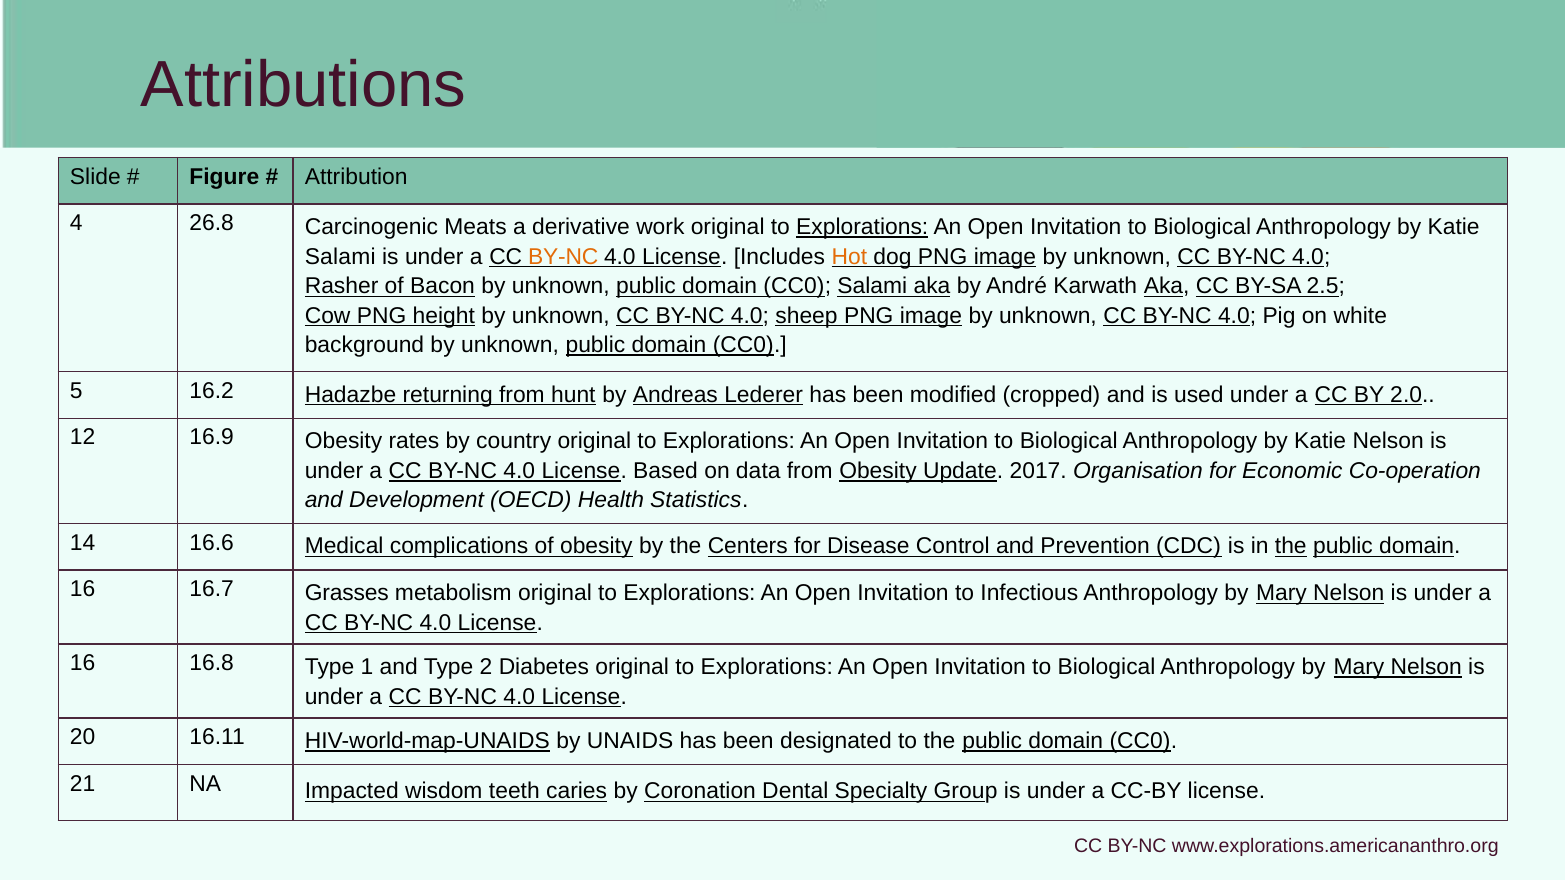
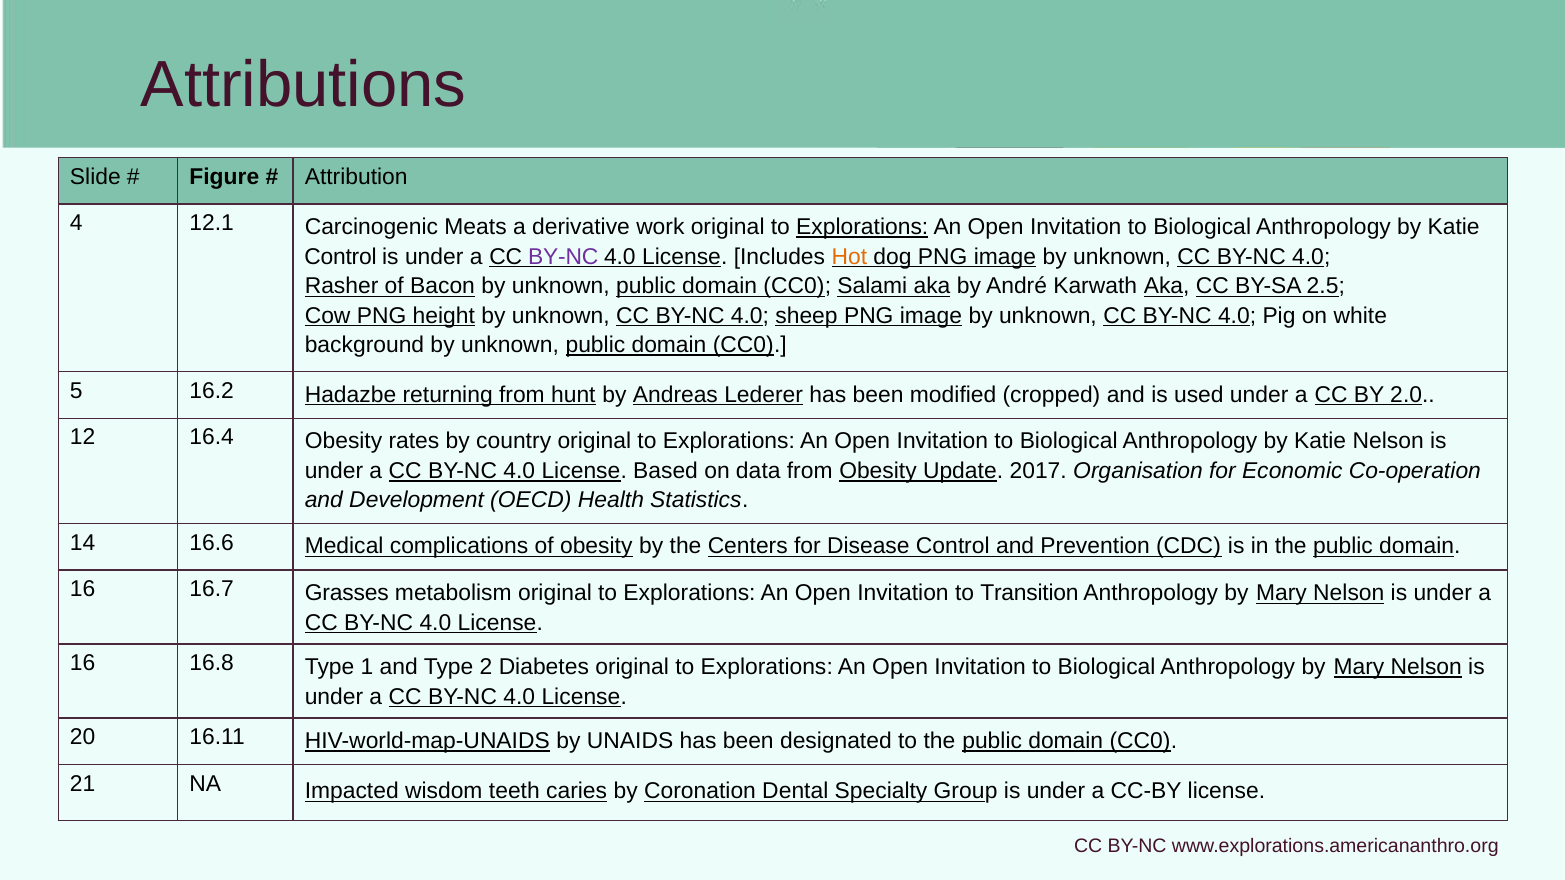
26.8: 26.8 -> 12.1
Salami at (340, 257): Salami -> Control
BY-NC at (563, 257) colour: orange -> purple
16.9: 16.9 -> 16.4
the at (1291, 547) underline: present -> none
Infectious: Infectious -> Transition
